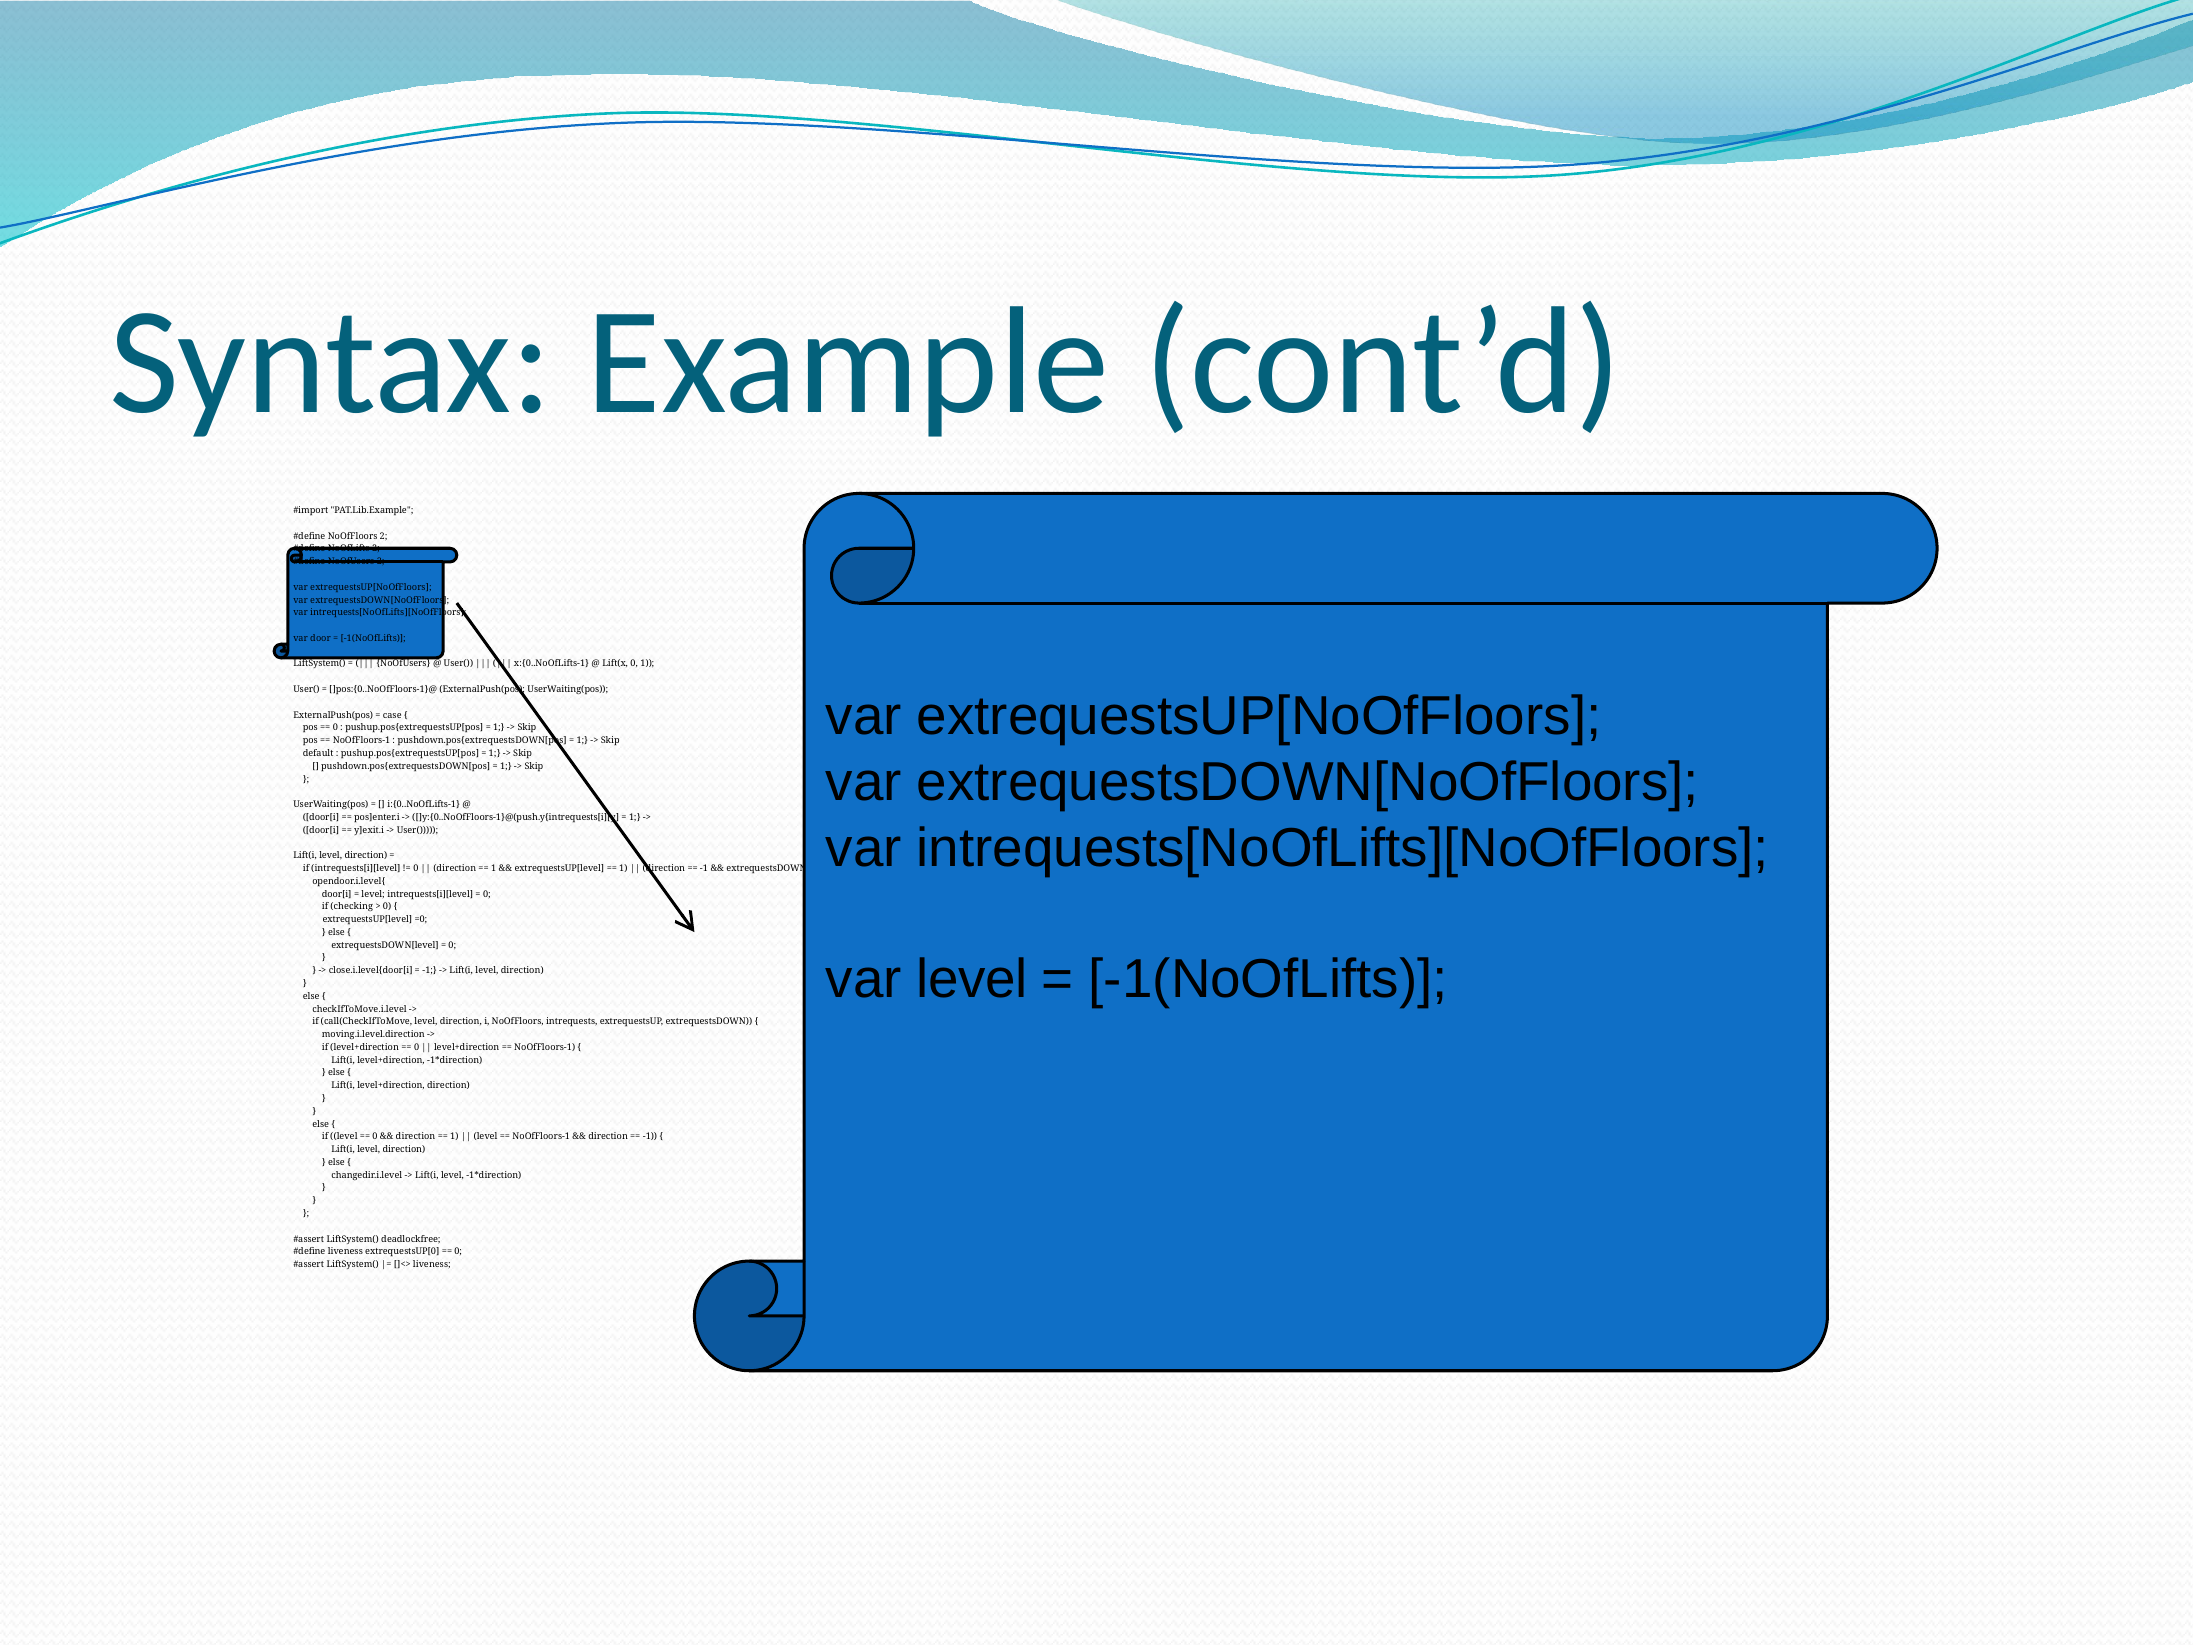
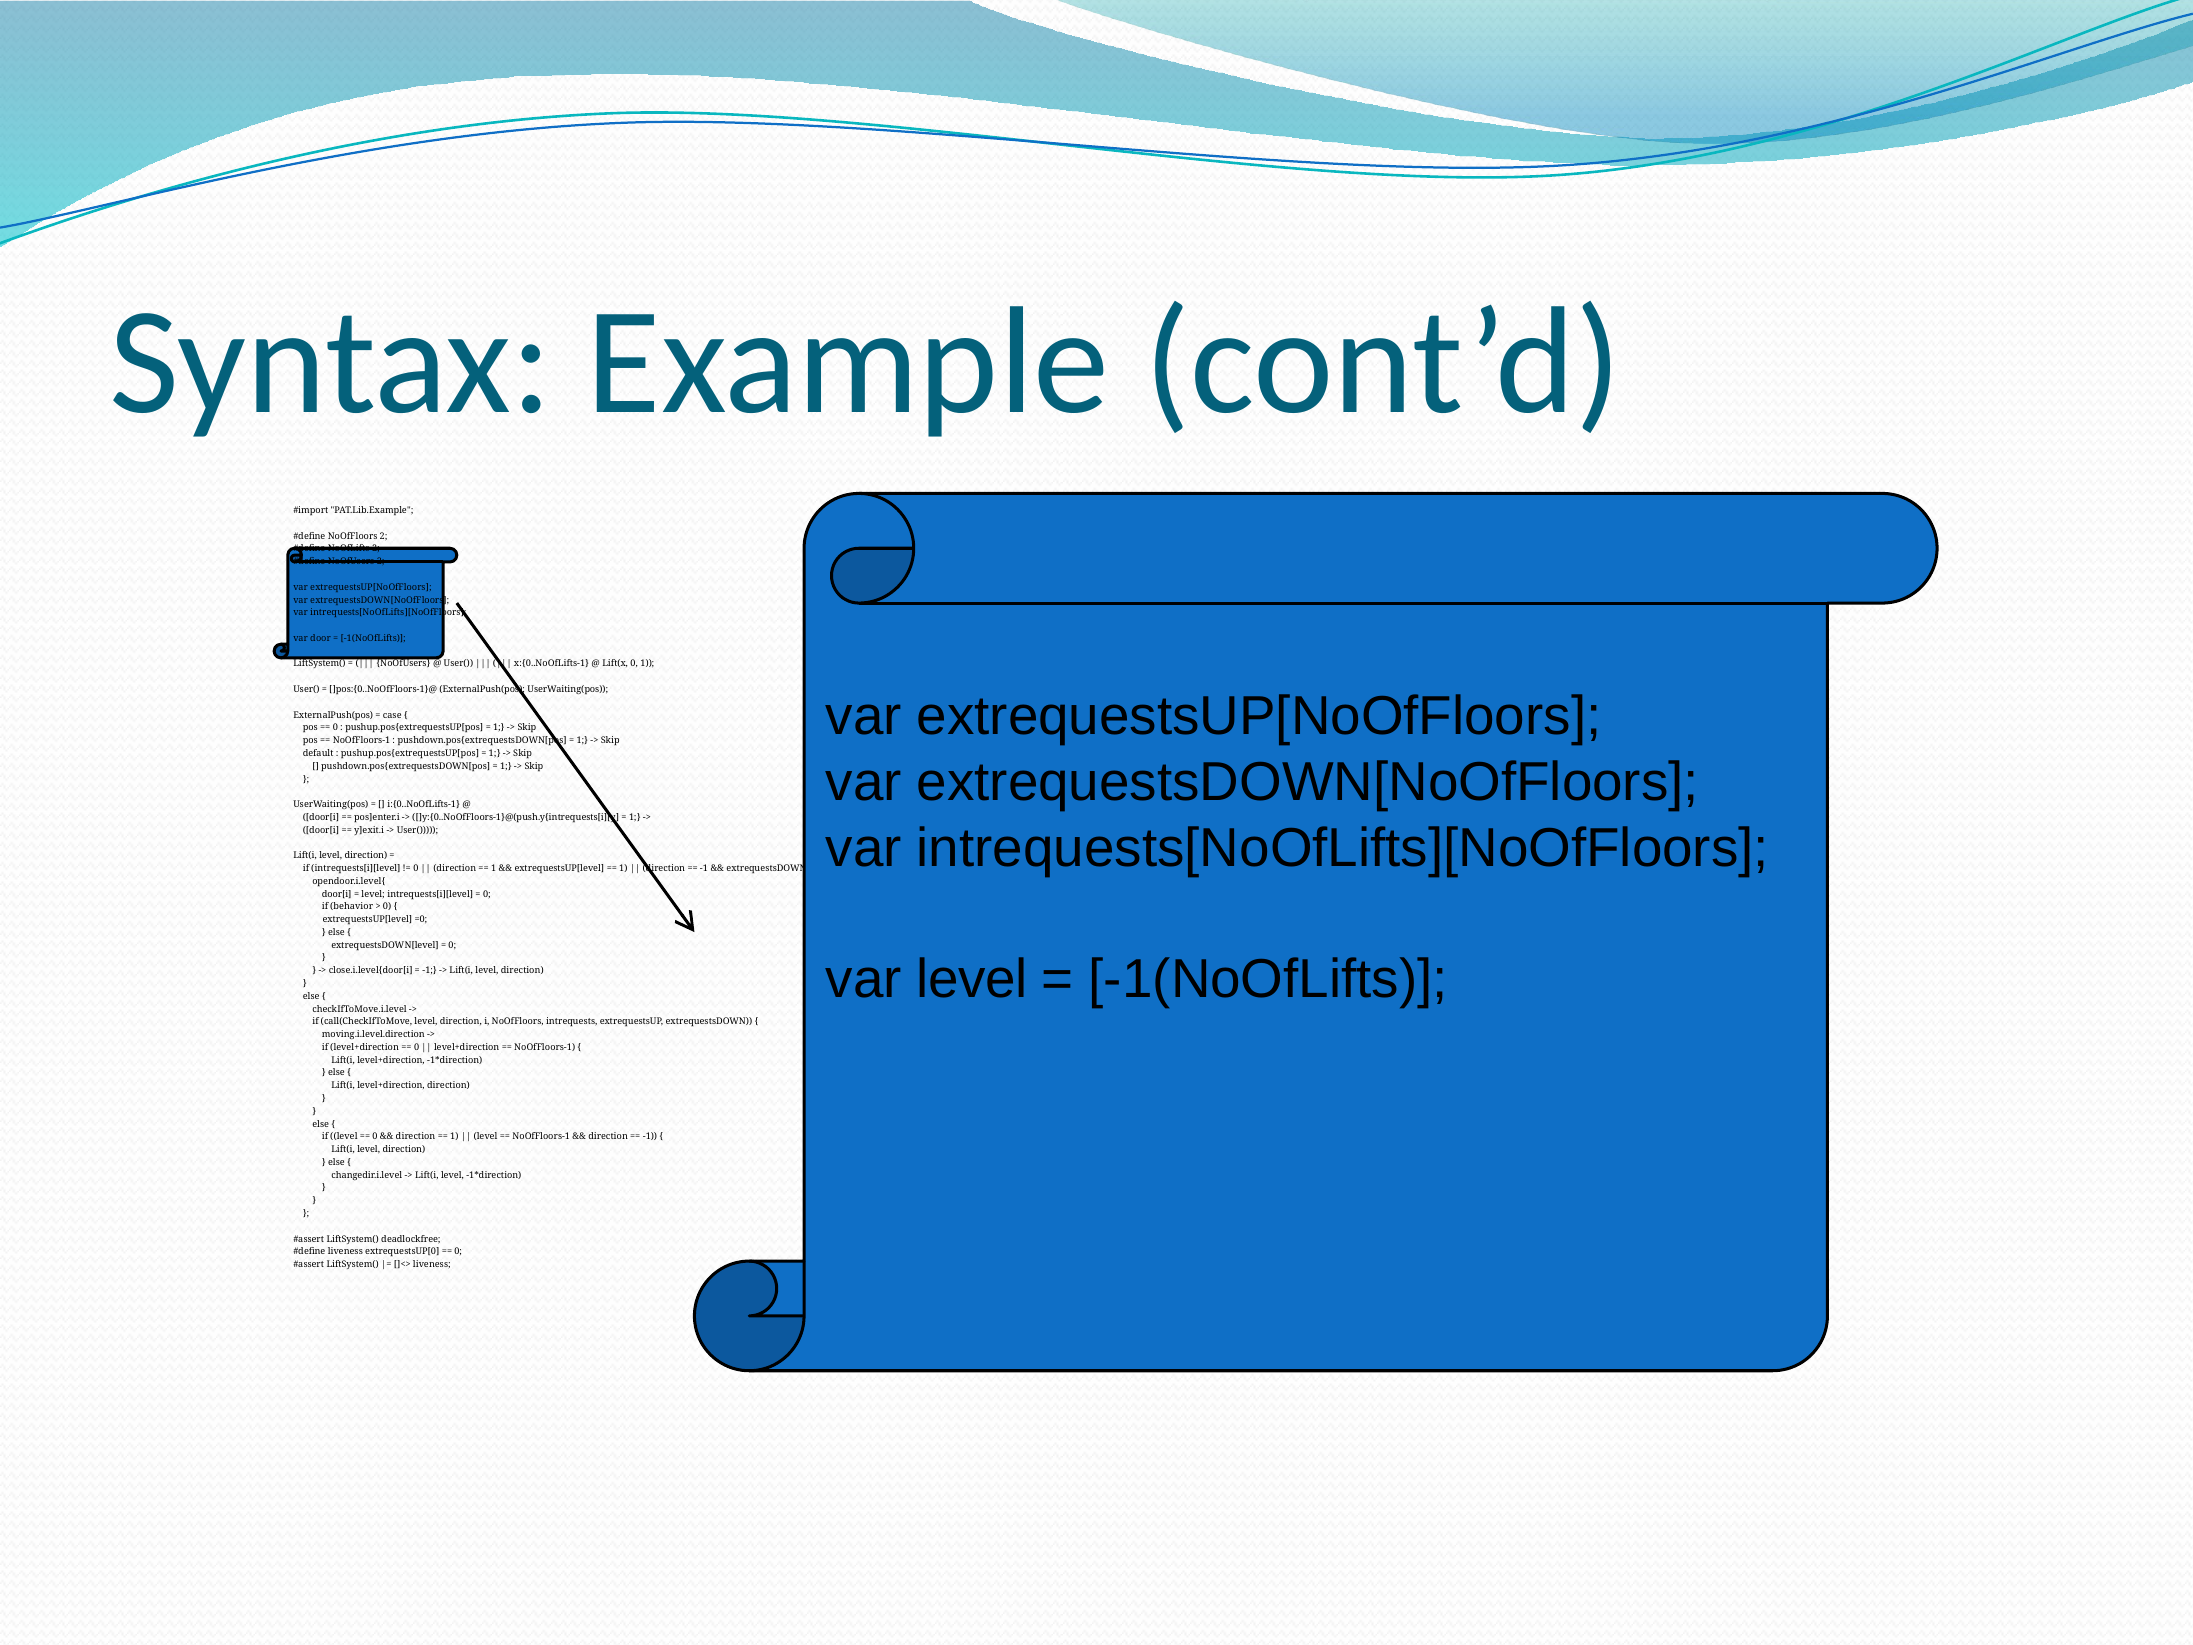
checking: checking -> behavior
